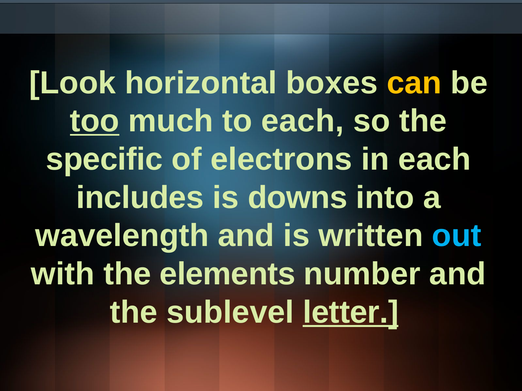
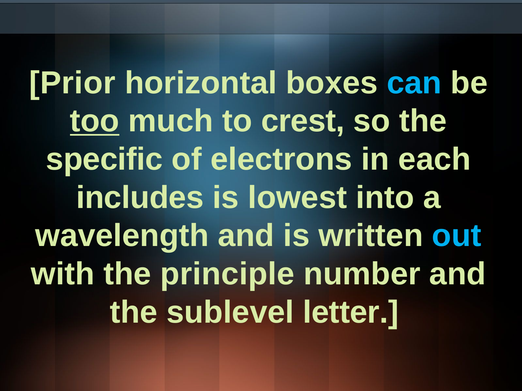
Look: Look -> Prior
can colour: yellow -> light blue
to each: each -> crest
downs: downs -> lowest
elements: elements -> principle
letter underline: present -> none
